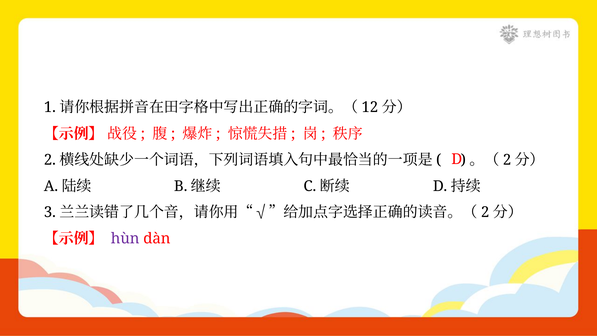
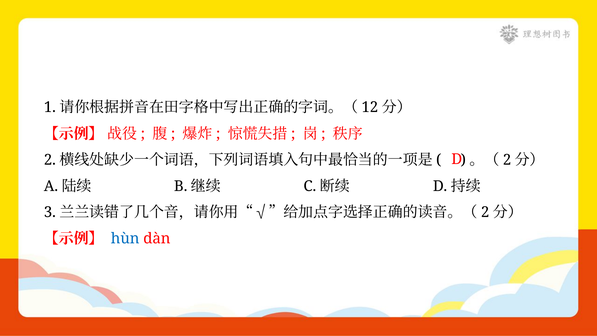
hùn colour: purple -> blue
